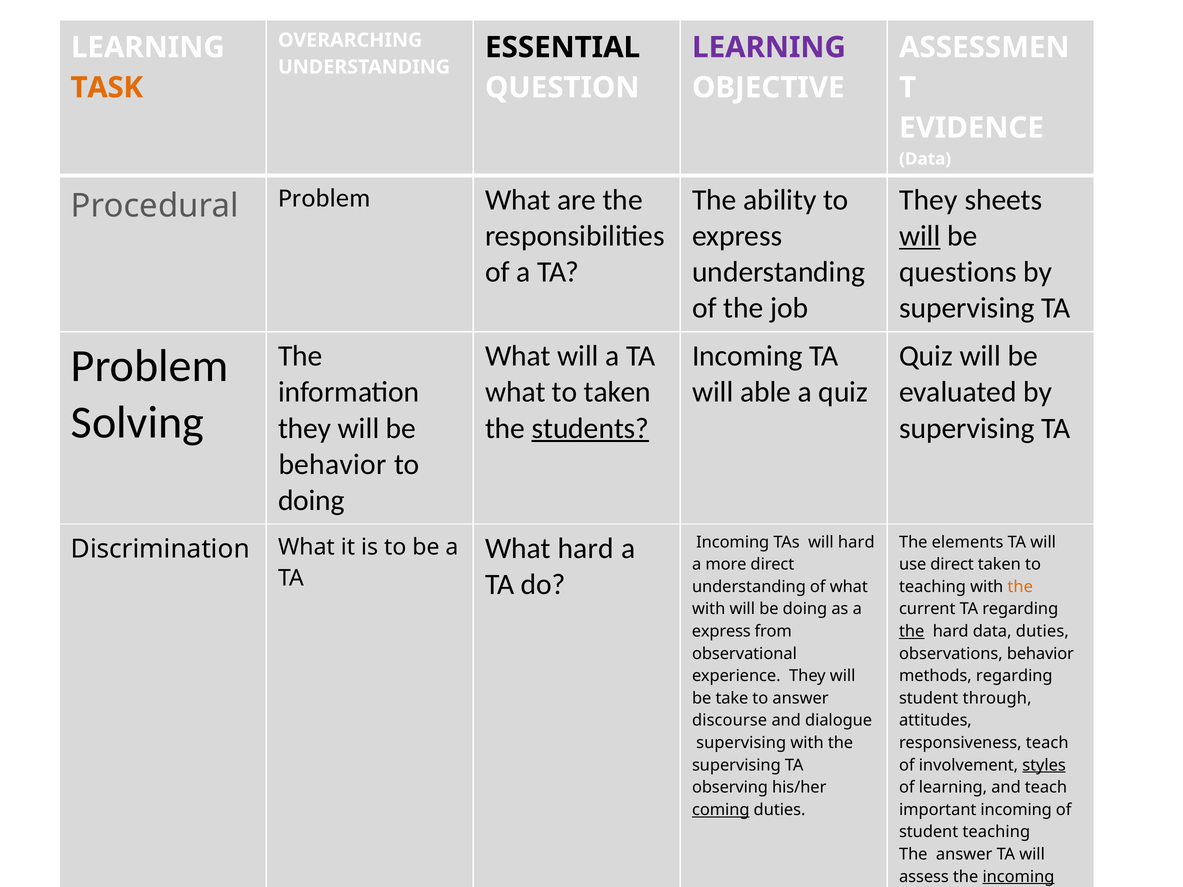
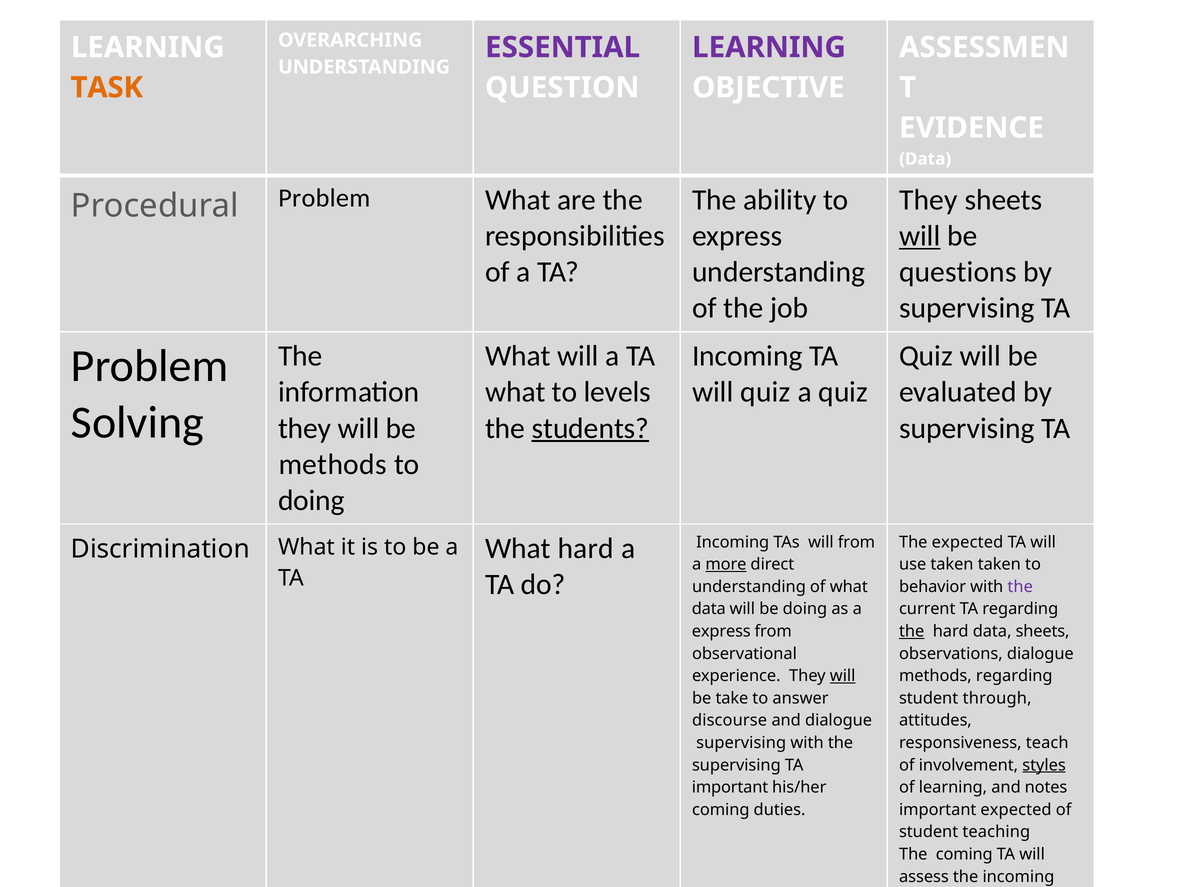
ESSENTIAL colour: black -> purple
to taken: taken -> levels
will able: able -> quiz
behavior at (333, 464): behavior -> methods
will hard: hard -> from
The elements: elements -> expected
more underline: none -> present
use direct: direct -> taken
teaching at (933, 587): teaching -> behavior
the at (1020, 587) colour: orange -> purple
with at (709, 609): with -> data
data duties: duties -> sheets
observations behavior: behavior -> dialogue
will at (843, 676) underline: none -> present
observing at (730, 788): observing -> important
and teach: teach -> notes
coming at (721, 810) underline: present -> none
important incoming: incoming -> expected
The answer: answer -> coming
incoming at (1018, 877) underline: present -> none
